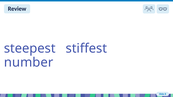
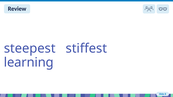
number: number -> learning
